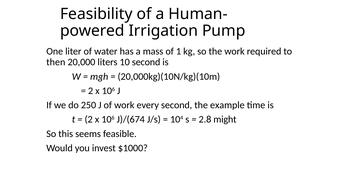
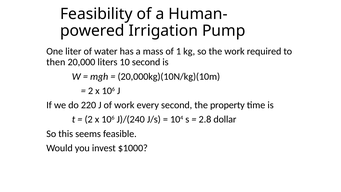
250: 250 -> 220
example: example -> property
J)/(674: J)/(674 -> J)/(240
might: might -> dollar
